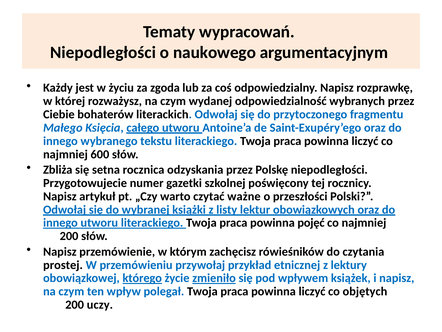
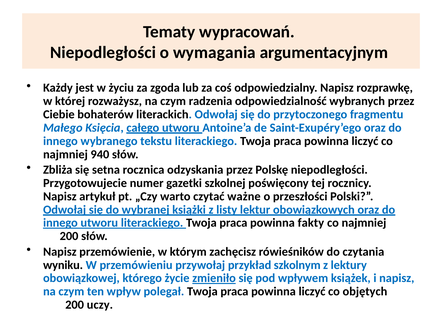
naukowego: naukowego -> wymagania
wydanej: wydanej -> radzenia
600: 600 -> 940
pojęć: pojęć -> fakty
prostej: prostej -> wyniku
etnicznej: etnicznej -> szkolnym
którego underline: present -> none
